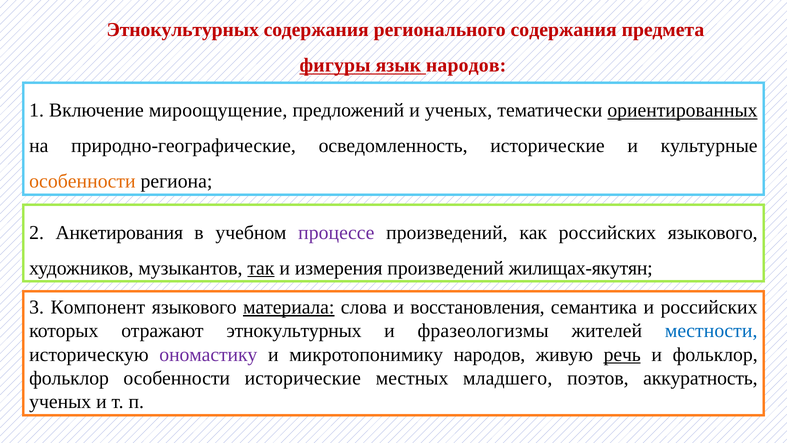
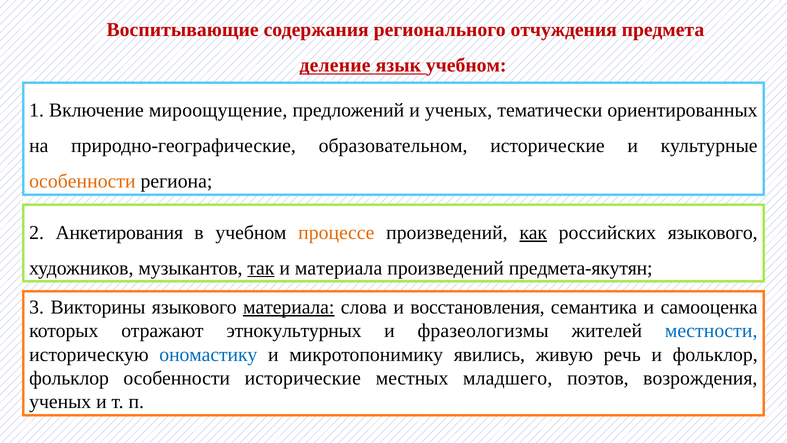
Этнокультурных at (183, 30): Этнокультурных -> Воспитывающие
регионального содержания: содержания -> отчуждения
фигуры: фигуры -> деление
язык народов: народов -> учебном
ориентированных underline: present -> none
осведомленность: осведомленность -> образовательном
процессе colour: purple -> orange
как underline: none -> present
и измерения: измерения -> материала
жилищах-якутян: жилищах-якутян -> предмета-якутян
Компонент: Компонент -> Викторины
и российских: российских -> самооценка
ономастику colour: purple -> blue
микротопонимику народов: народов -> явились
речь underline: present -> none
аккуратность: аккуратность -> возрождения
